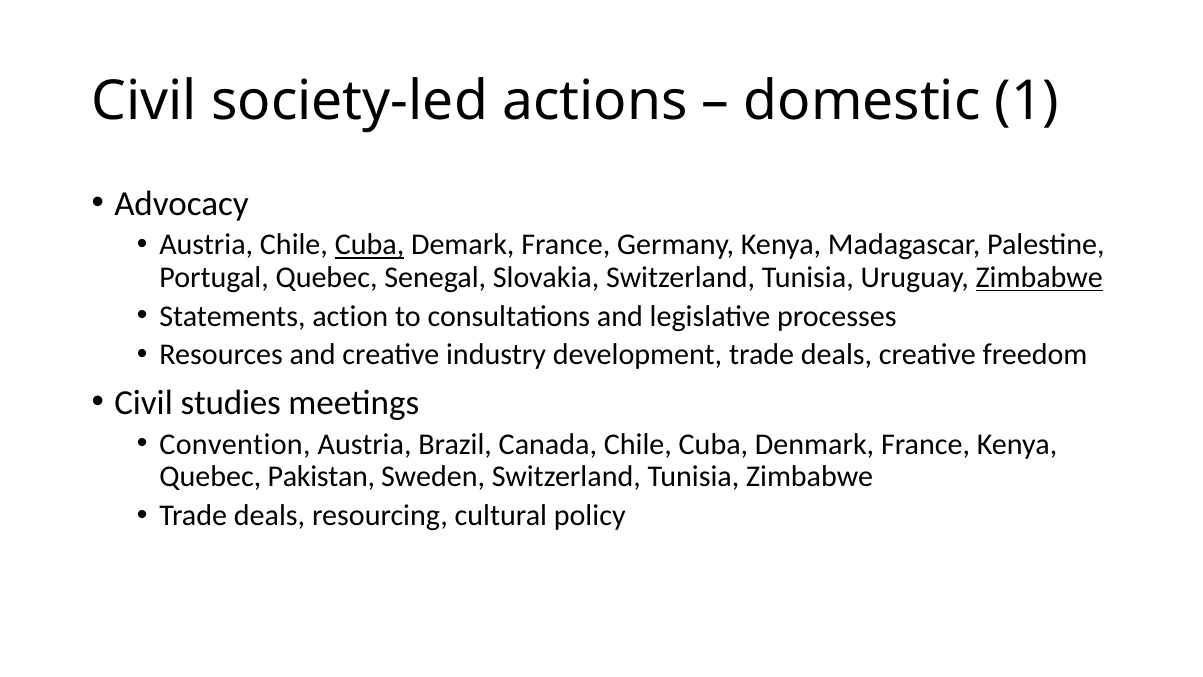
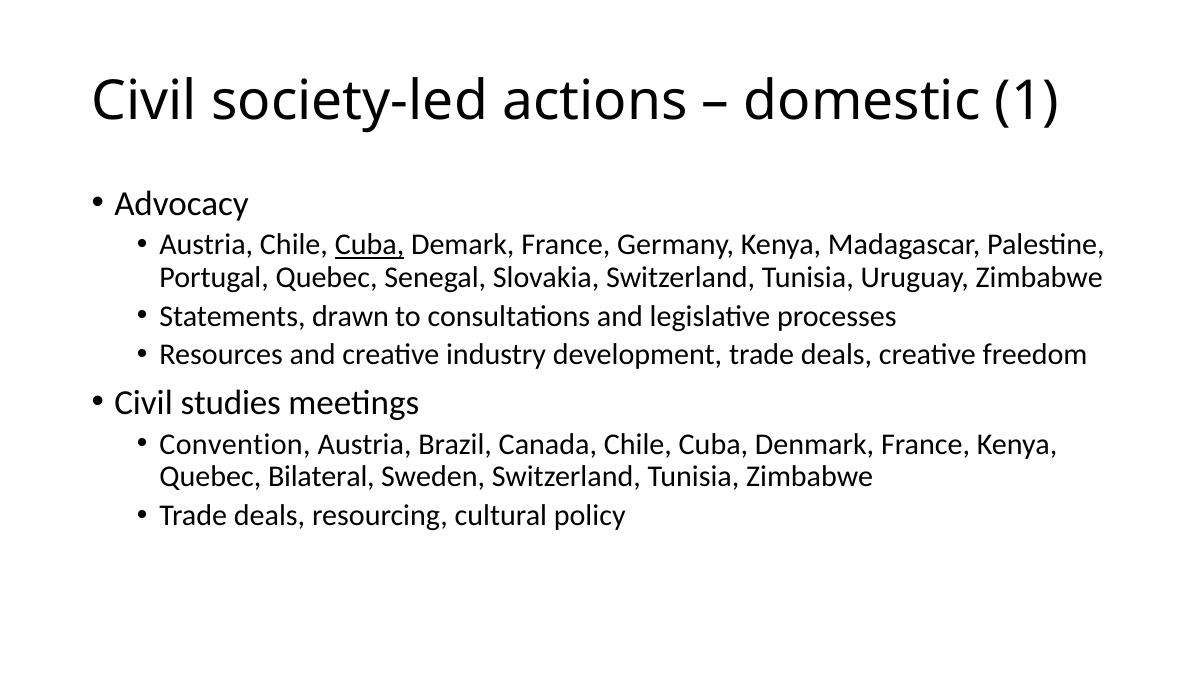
Zimbabwe at (1039, 277) underline: present -> none
action: action -> drawn
Pakistan: Pakistan -> Bilateral
